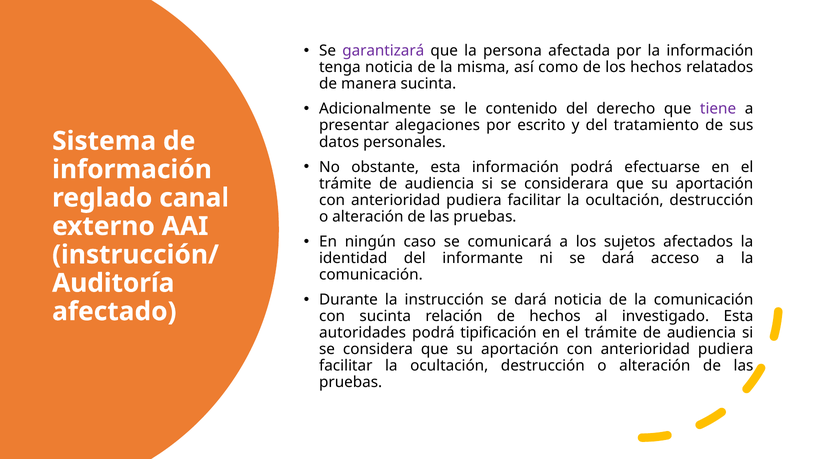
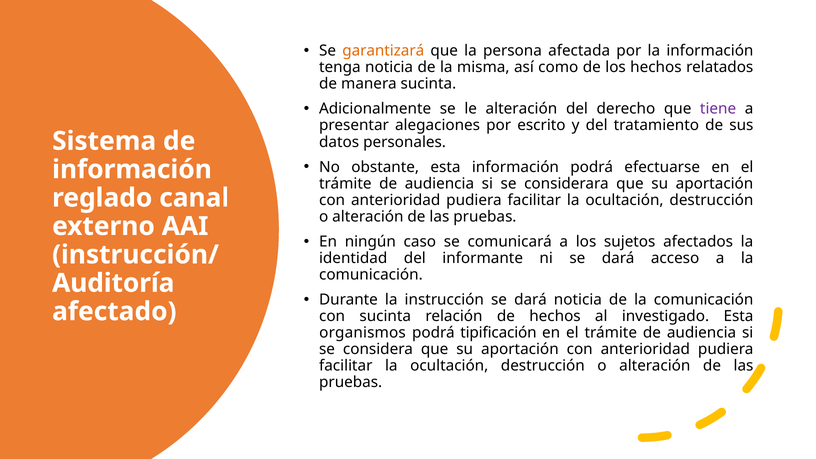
garantizará colour: purple -> orange
le contenido: contenido -> alteración
autoridades: autoridades -> organismos
